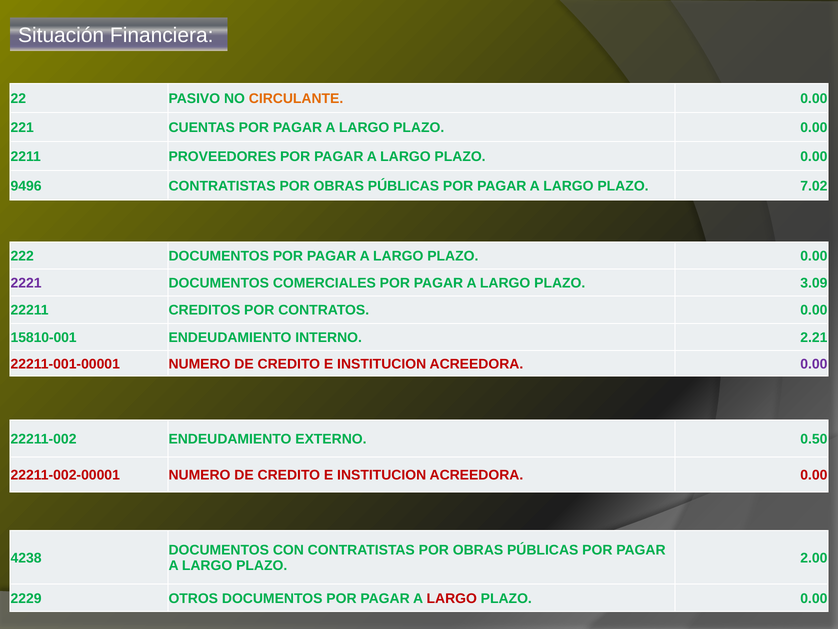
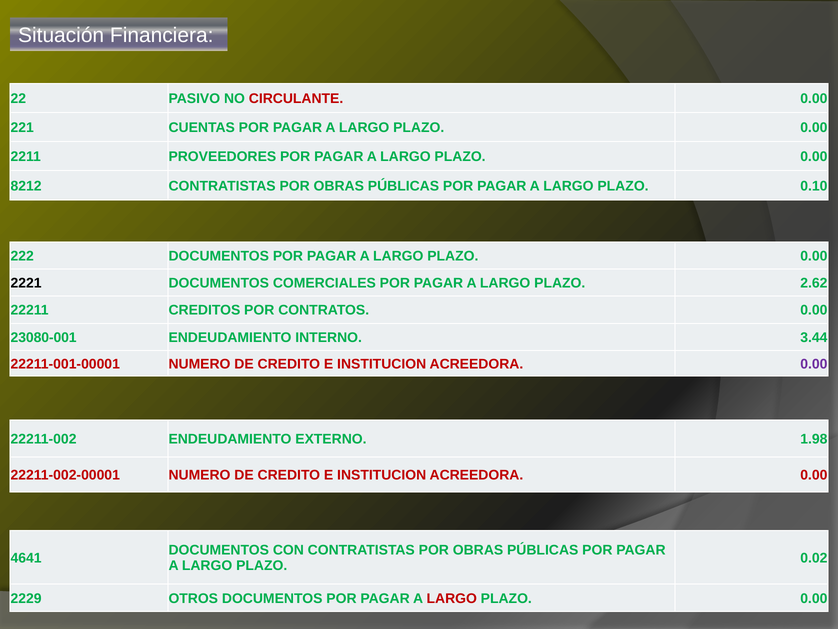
CIRCULANTE colour: orange -> red
9496: 9496 -> 8212
7.02: 7.02 -> 0.10
2221 colour: purple -> black
3.09: 3.09 -> 2.62
15810-001: 15810-001 -> 23080-001
2.21: 2.21 -> 3.44
0.50: 0.50 -> 1.98
4238: 4238 -> 4641
2.00: 2.00 -> 0.02
